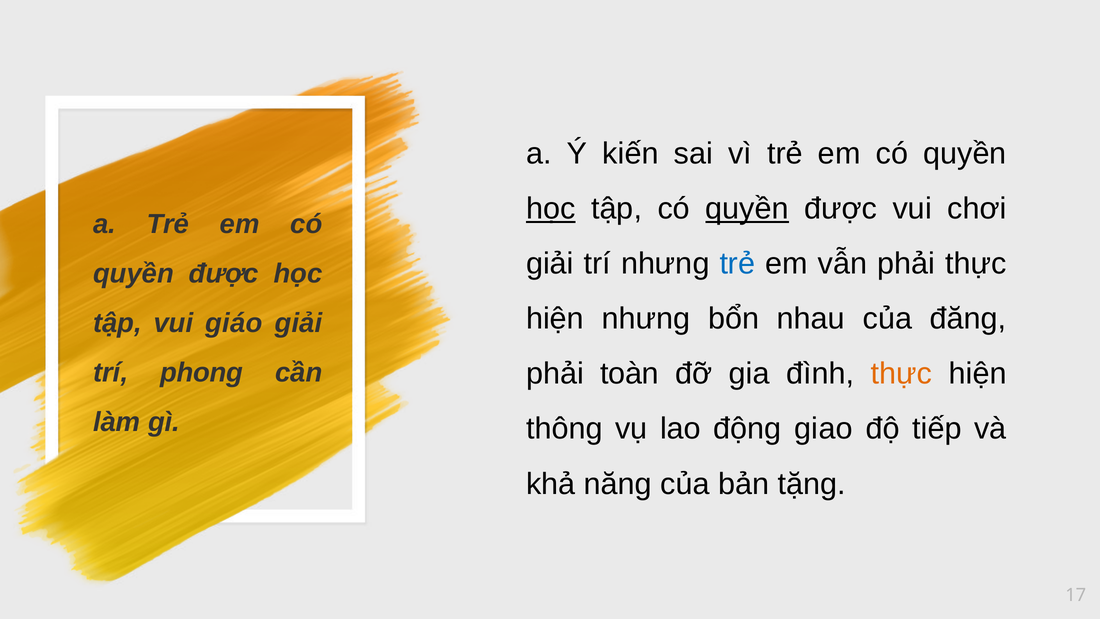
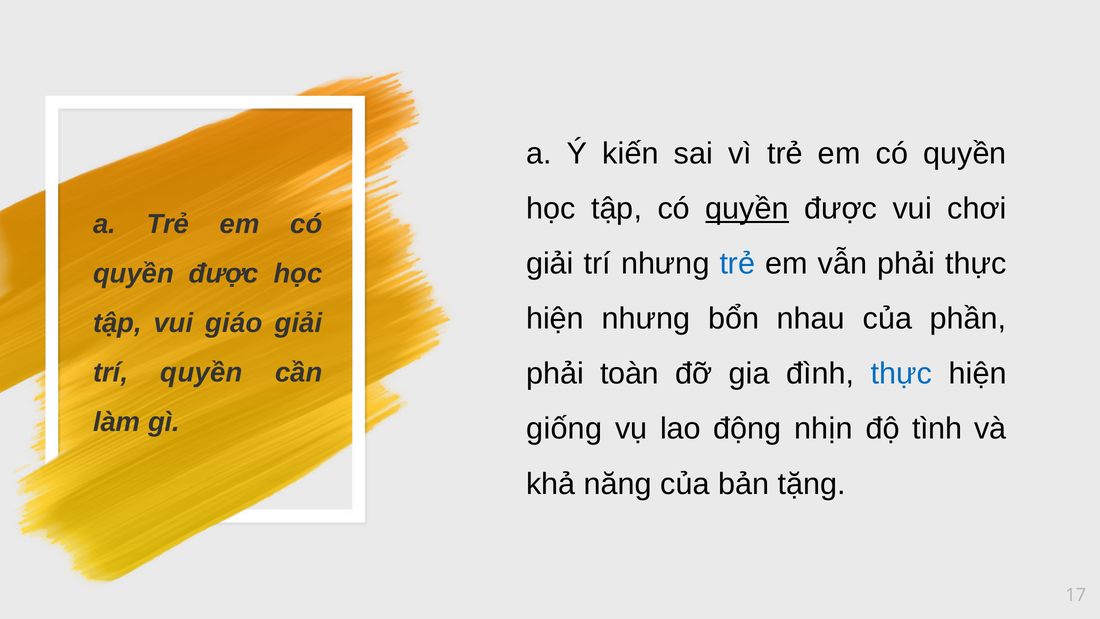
học at (551, 209) underline: present -> none
đăng: đăng -> phần
thực at (902, 374) colour: orange -> blue
trí phong: phong -> quyền
thông: thông -> giống
giao: giao -> nhịn
tiếp: tiếp -> tình
